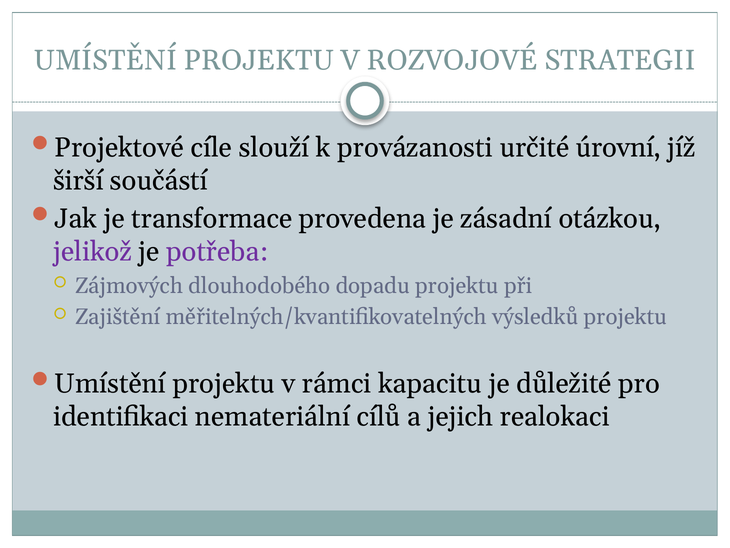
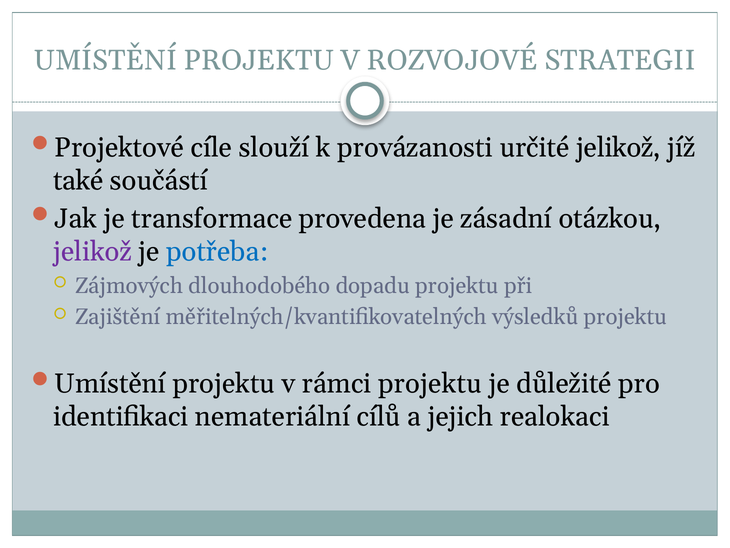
určité úrovní: úrovní -> jelikož
širší: širší -> také
potřeba colour: purple -> blue
rámci kapacitu: kapacitu -> projektu
